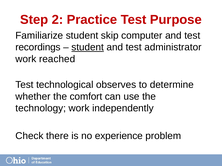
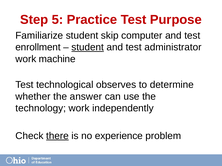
2: 2 -> 5
recordings: recordings -> enrollment
reached: reached -> machine
comfort: comfort -> answer
there underline: none -> present
